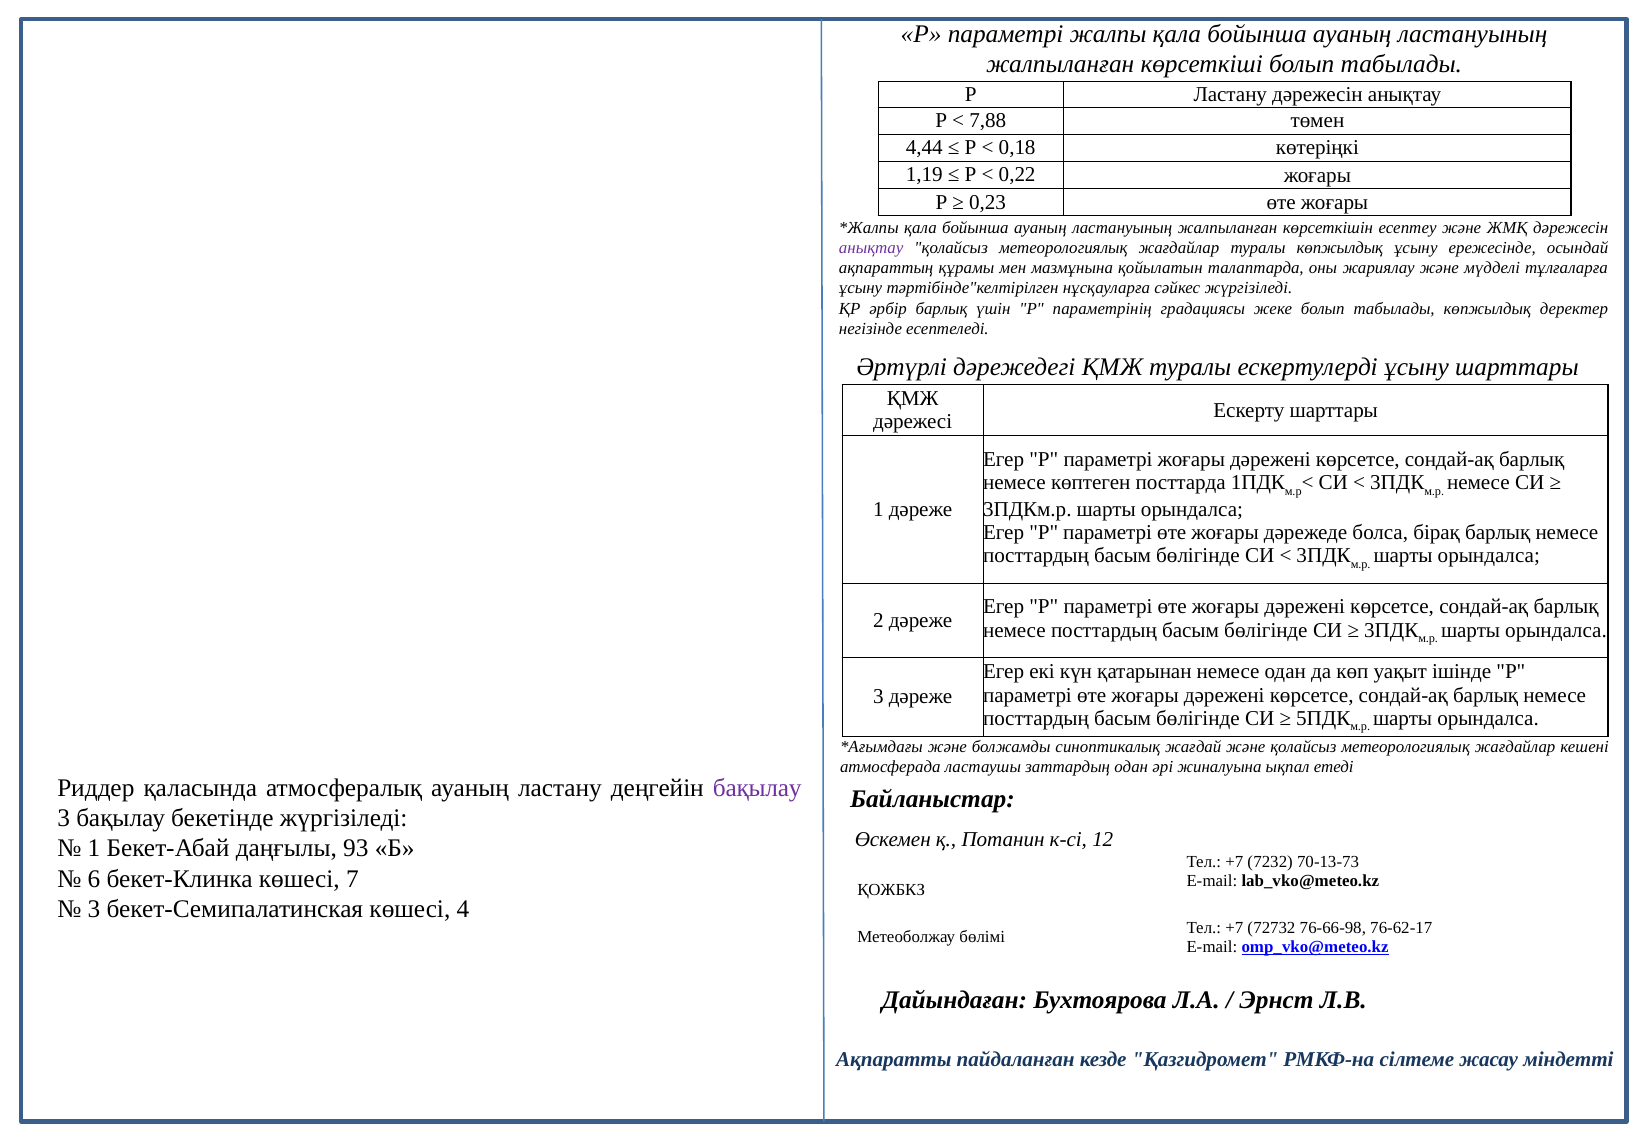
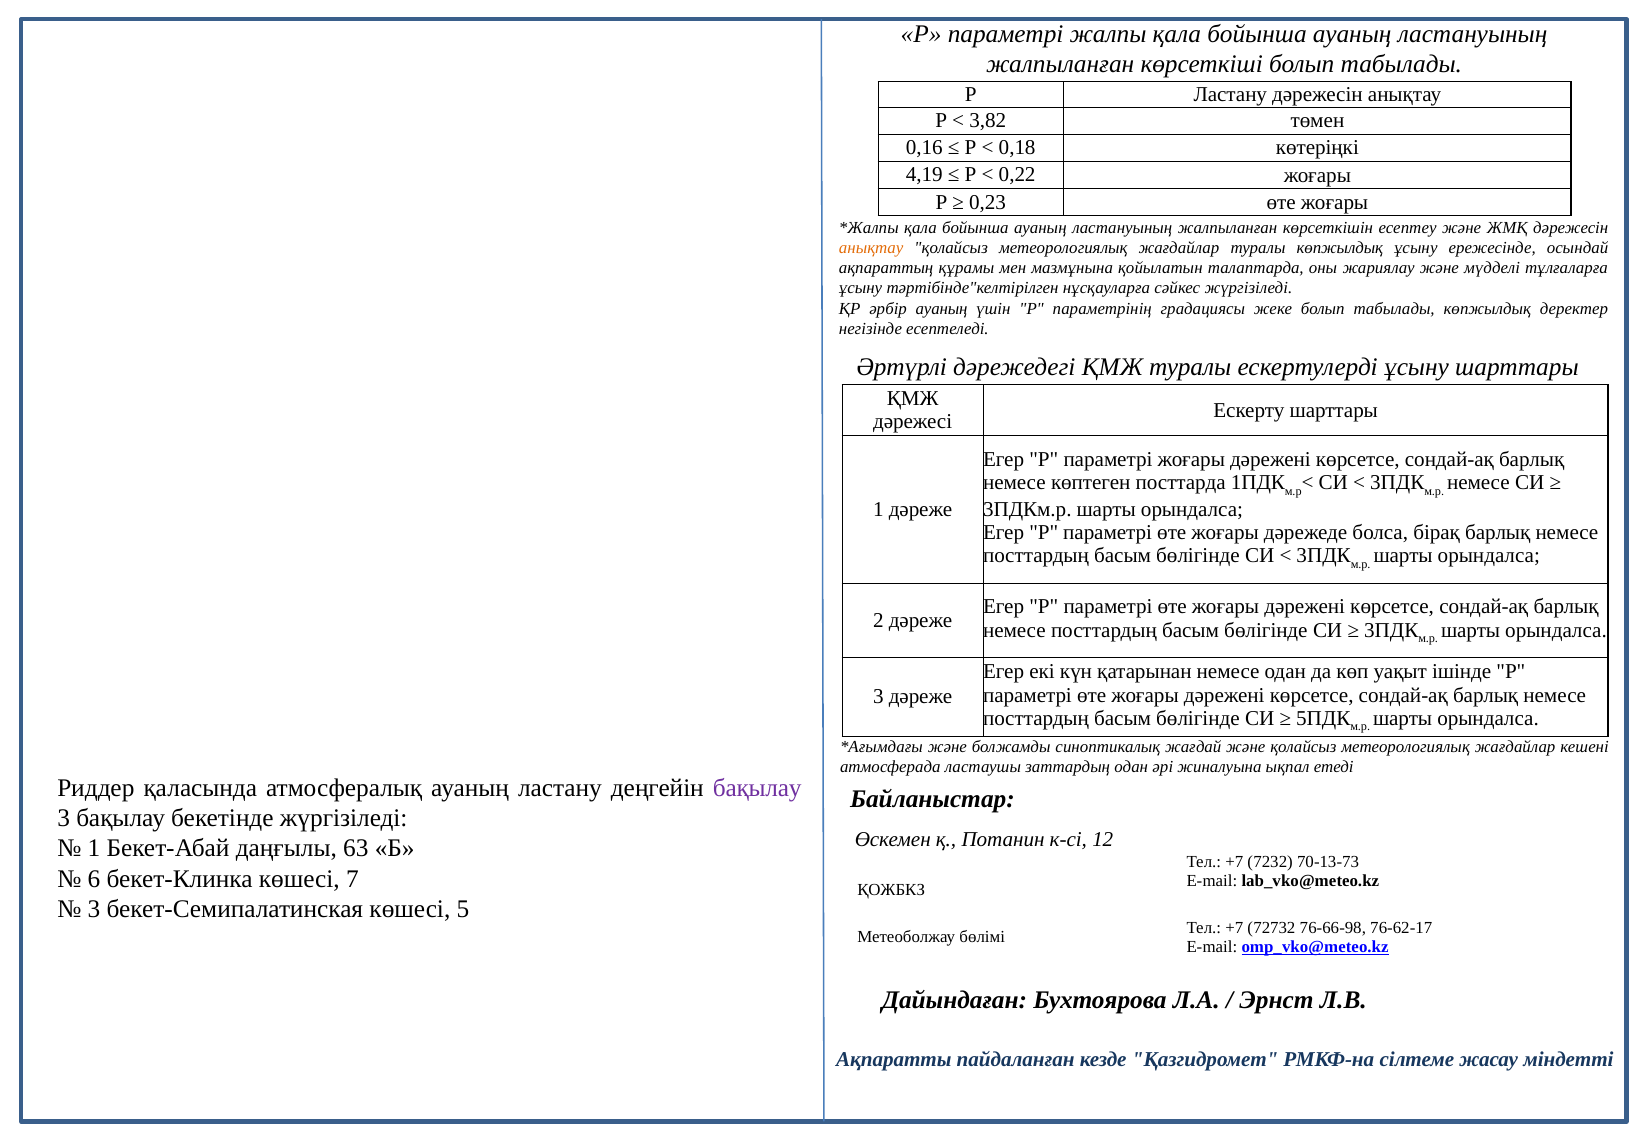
7,88: 7,88 -> 3,82
4,44: 4,44 -> 0,16
1,19: 1,19 -> 4,19
анықтау at (871, 248) colour: purple -> orange
әрбір барлық: барлық -> ауаның
93: 93 -> 63
4: 4 -> 5
